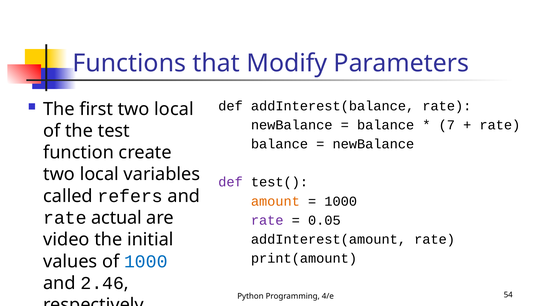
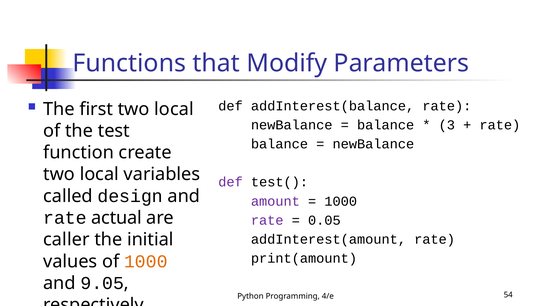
7: 7 -> 3
refers: refers -> design
amount colour: orange -> purple
video: video -> caller
1000 at (146, 261) colour: blue -> orange
2.46: 2.46 -> 9.05
